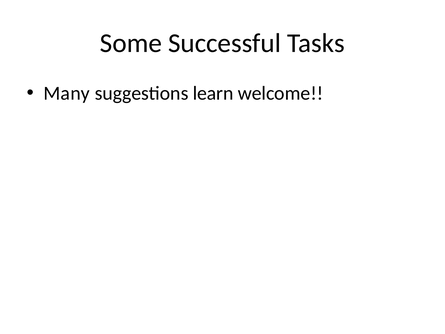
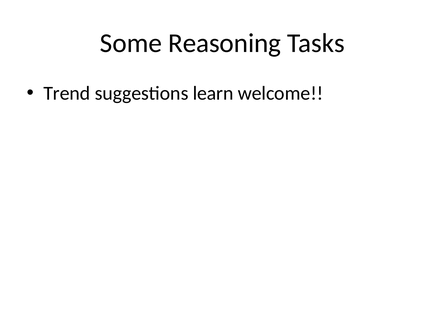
Successful: Successful -> Reasoning
Many: Many -> Trend
